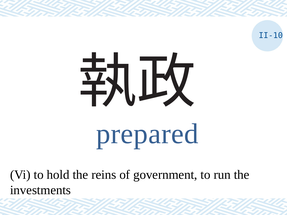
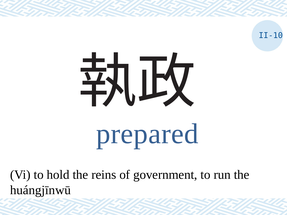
investments: investments -> huángjīnwū
